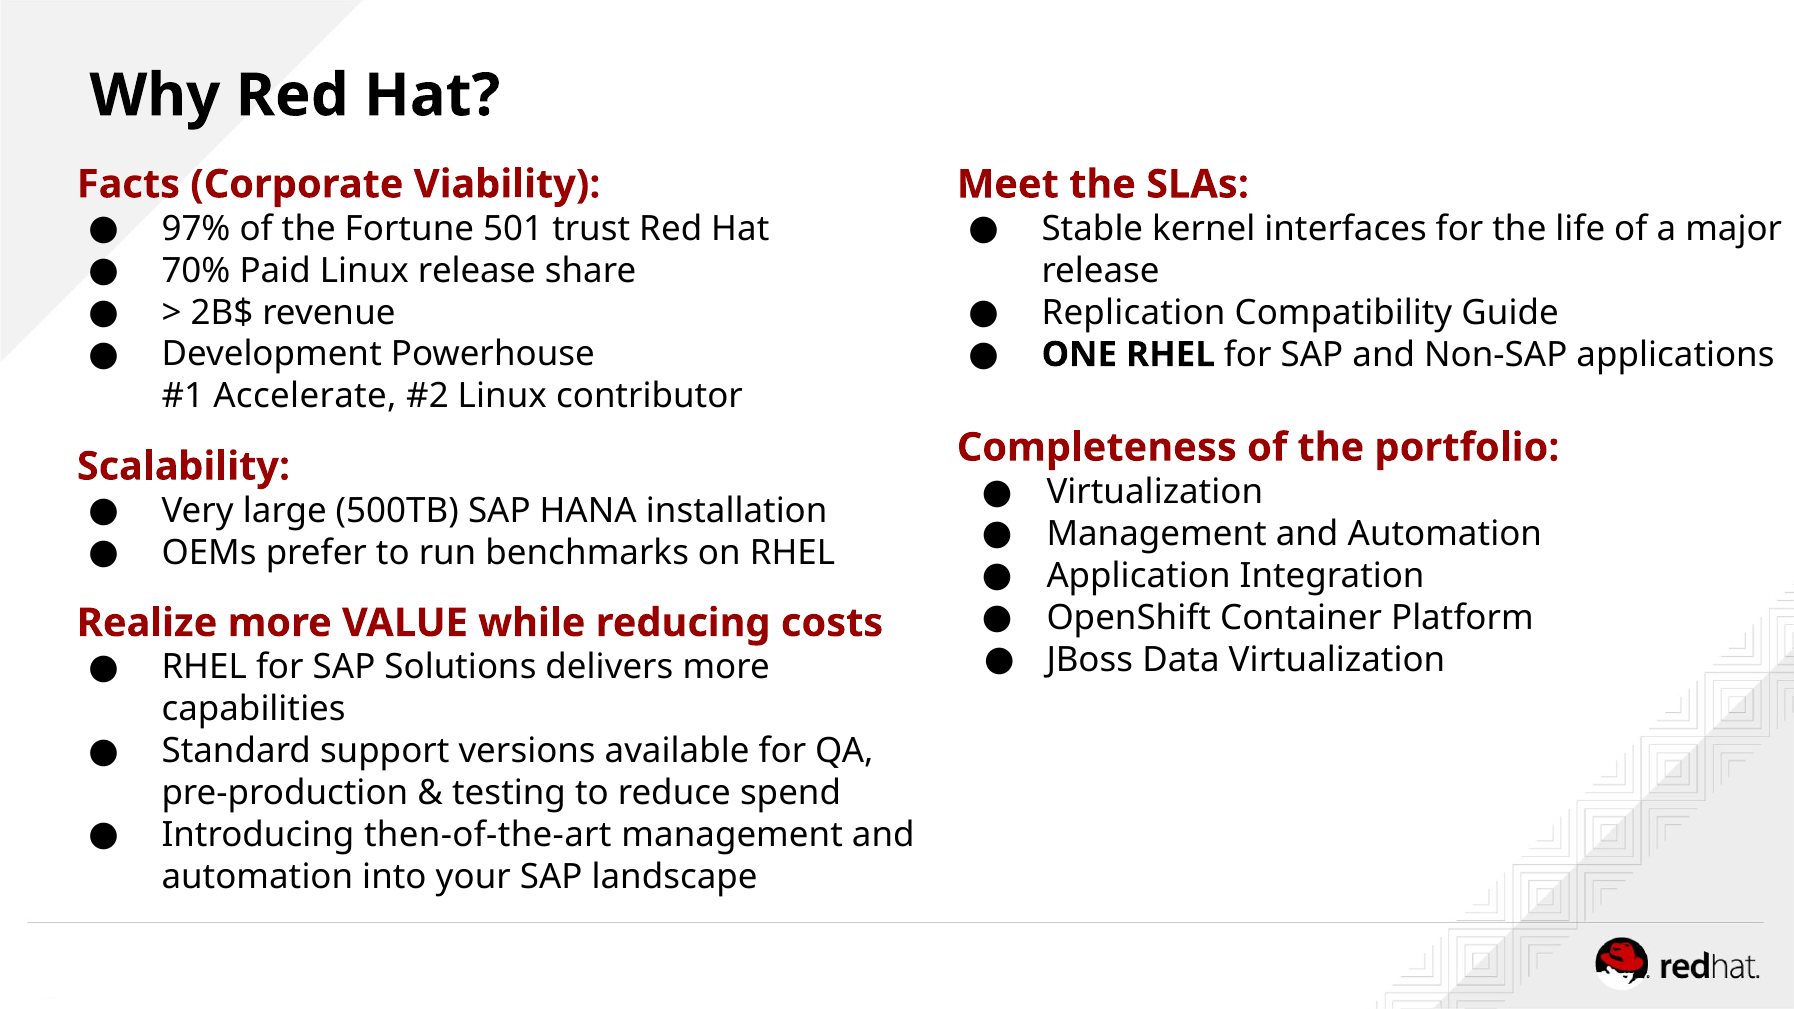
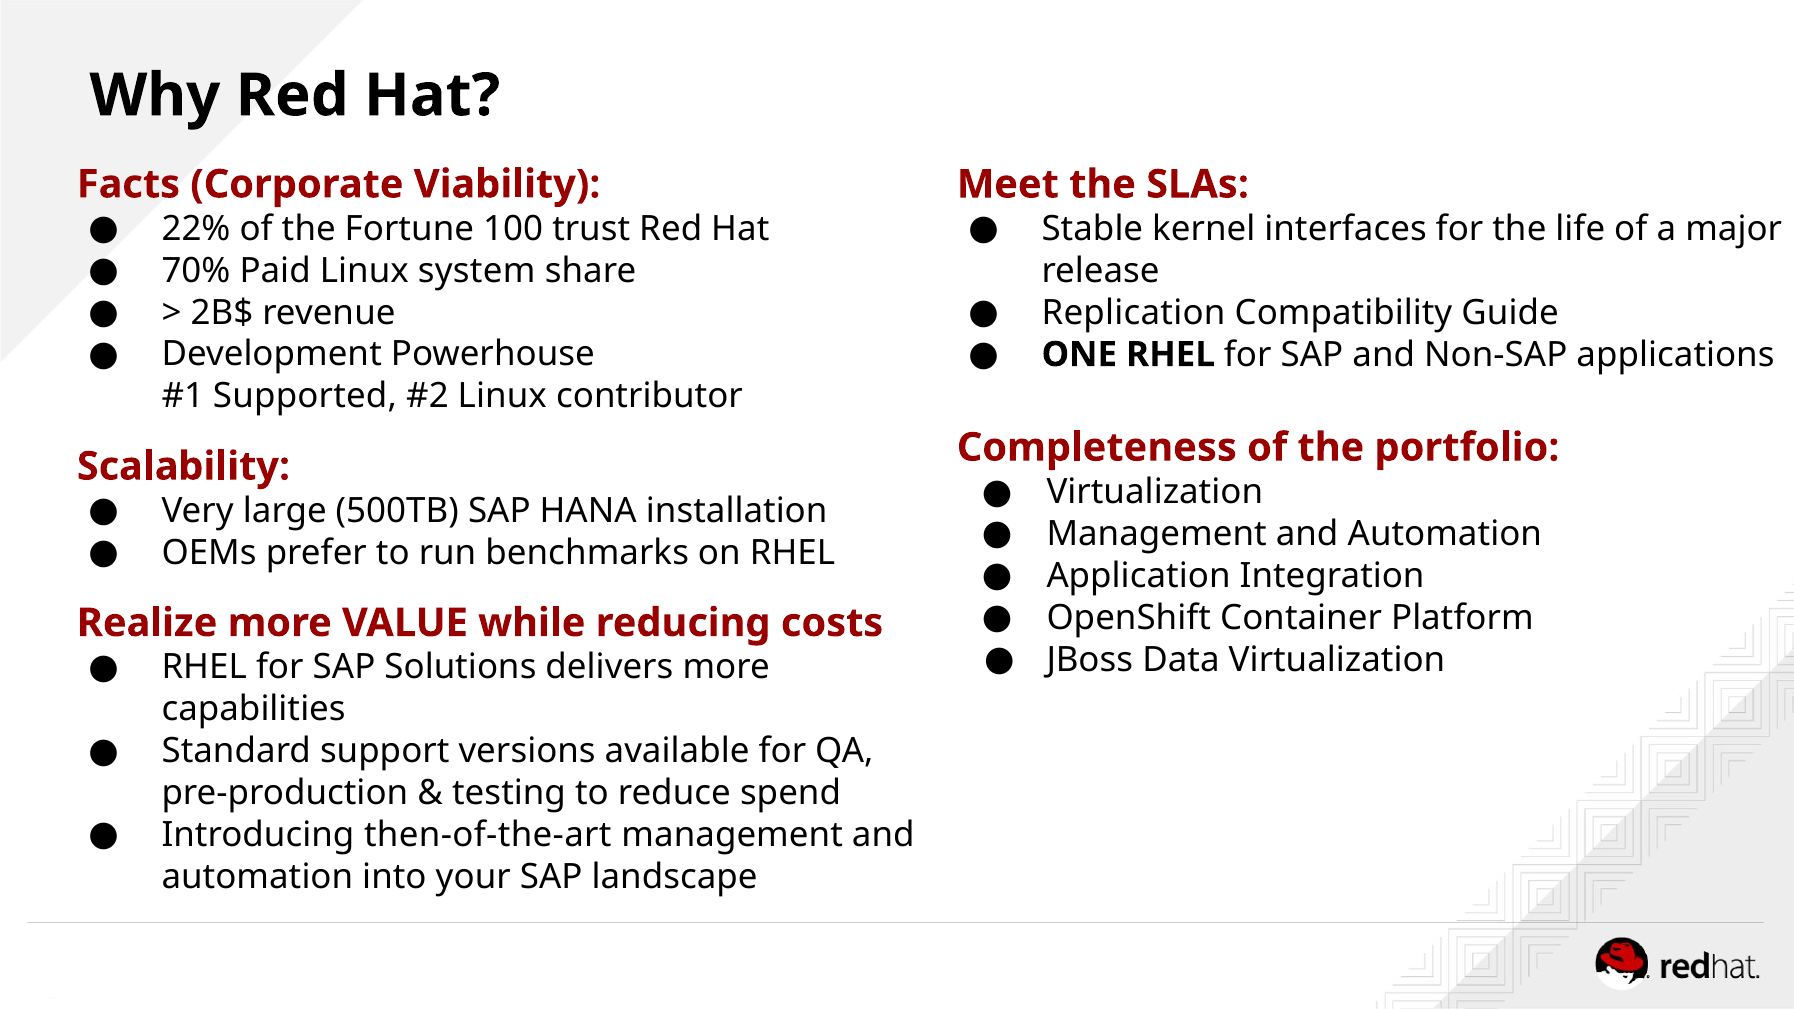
97%: 97% -> 22%
501: 501 -> 100
Linux release: release -> system
Accelerate: Accelerate -> Supported
